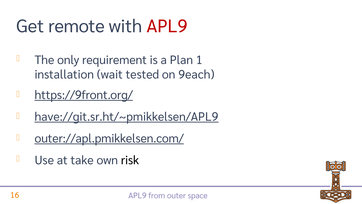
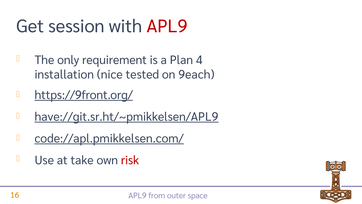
remote: remote -> session
1: 1 -> 4
wait: wait -> nice
outer://apl.pmikkelsen.com/: outer://apl.pmikkelsen.com/ -> code://apl.pmikkelsen.com/
risk colour: black -> red
